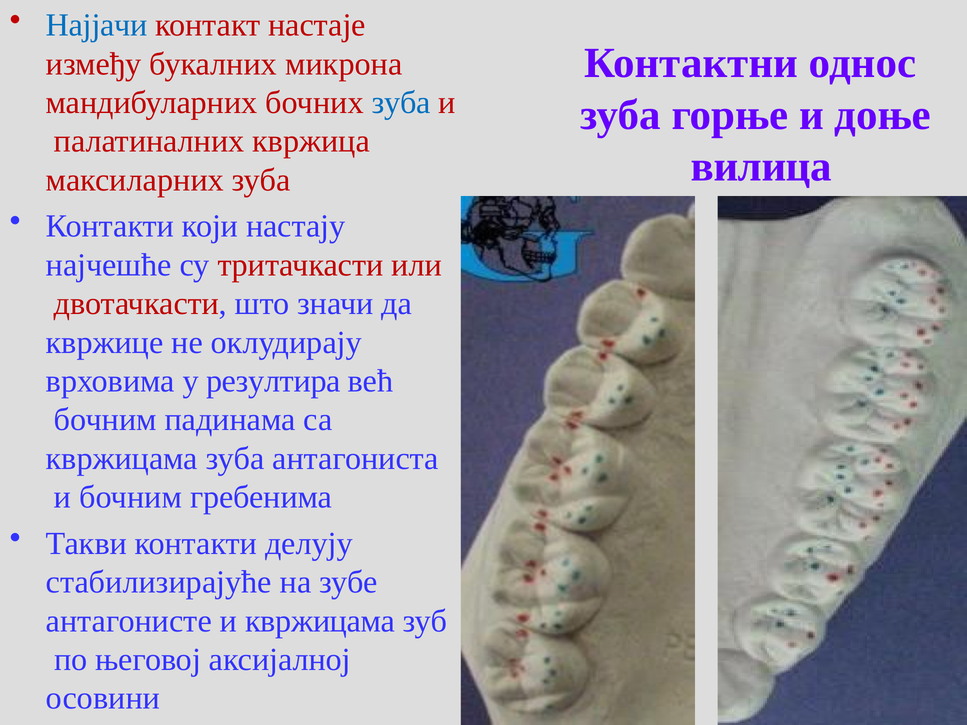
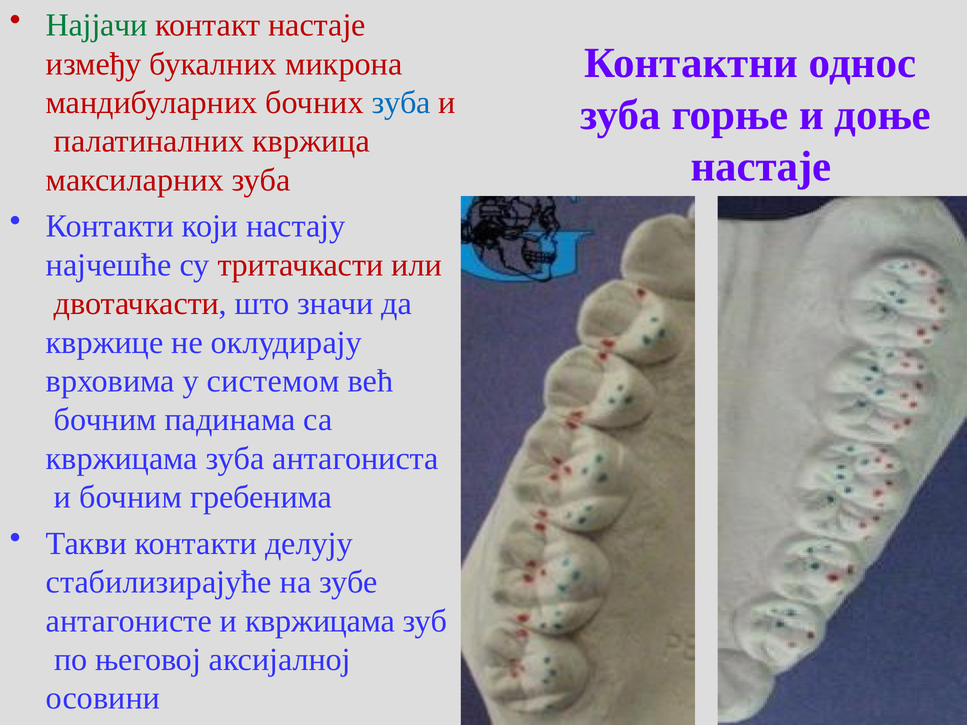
Најјачи colour: blue -> green
вилица at (761, 166): вилица -> настаје
резултира: резултира -> системом
